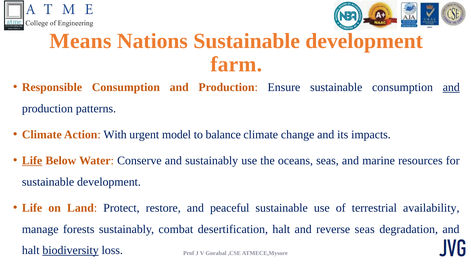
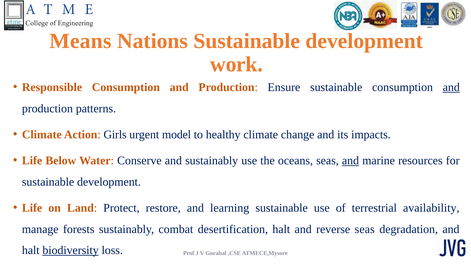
farm: farm -> work
With: With -> Girls
balance: balance -> healthy
Life at (32, 161) underline: present -> none
and at (350, 161) underline: none -> present
peaceful: peaceful -> learning
